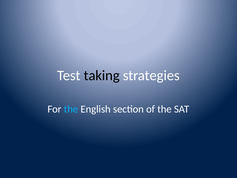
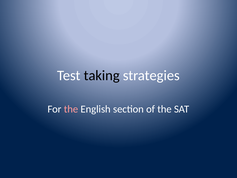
the at (71, 109) colour: light blue -> pink
